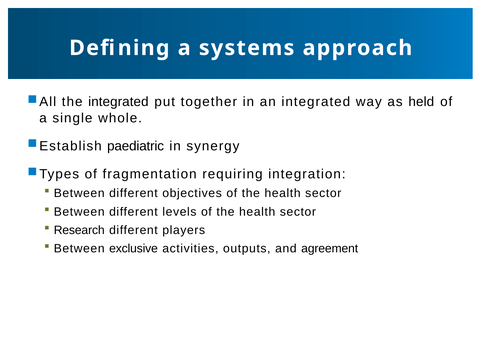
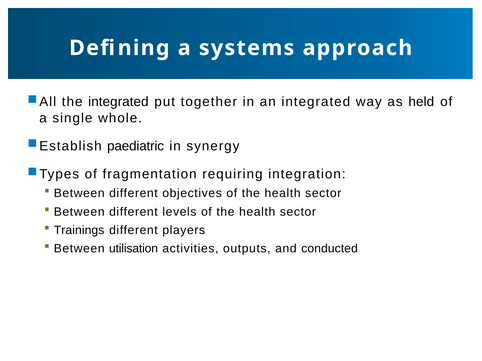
Research: Research -> Trainings
exclusive: exclusive -> utilisation
agreement: agreement -> conducted
